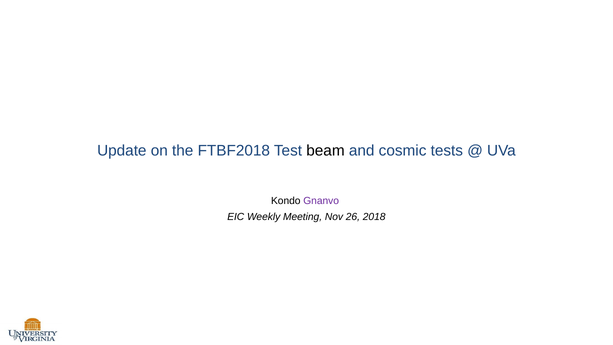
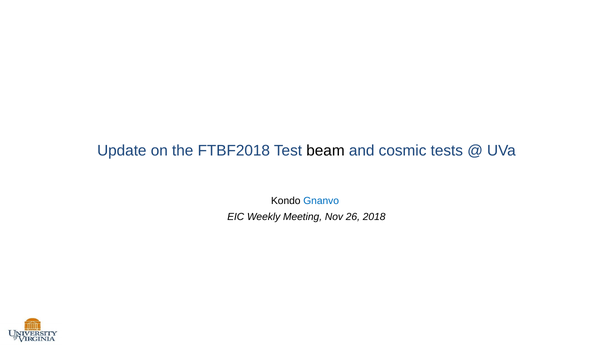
Gnanvo colour: purple -> blue
